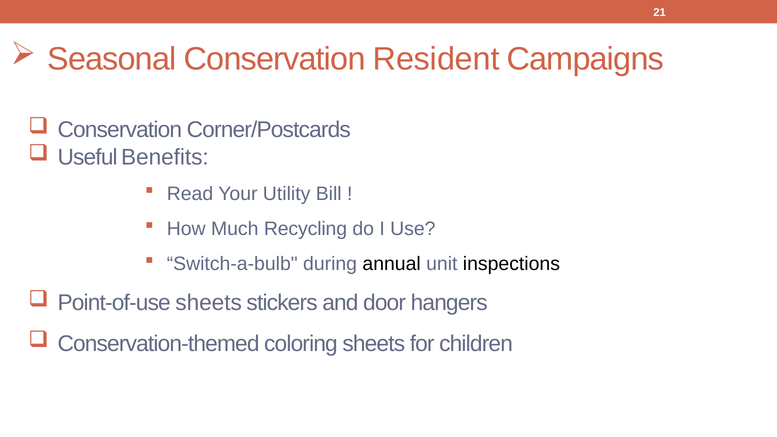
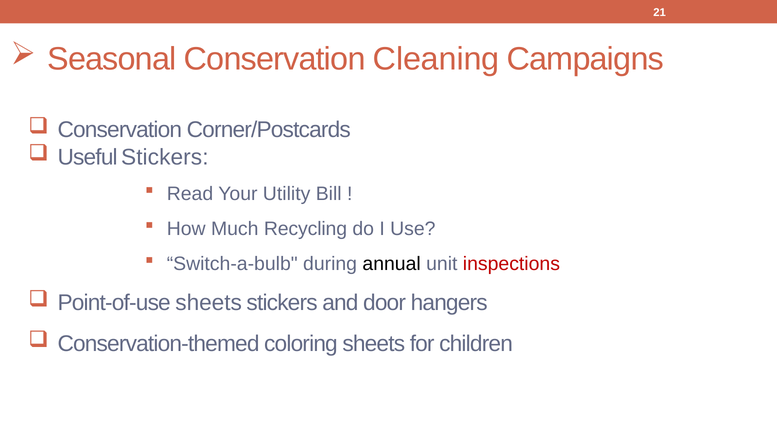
Resident: Resident -> Cleaning
Useful Benefits: Benefits -> Stickers
inspections colour: black -> red
